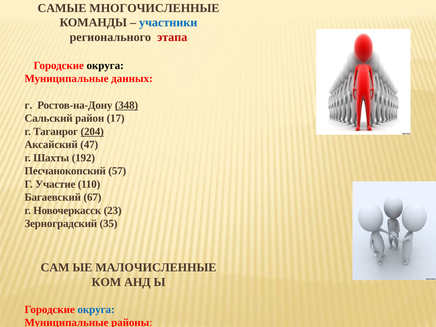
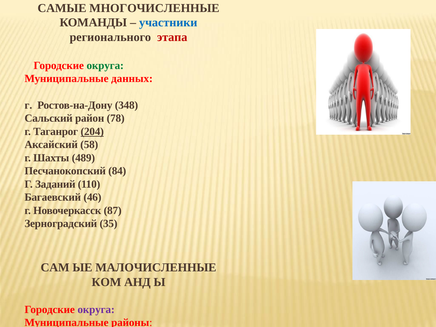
округа at (105, 66) colour: black -> green
348 underline: present -> none
17: 17 -> 78
47: 47 -> 58
192: 192 -> 489
57: 57 -> 84
Участие: Участие -> Заданий
67: 67 -> 46
23: 23 -> 87
округа at (96, 309) colour: blue -> purple
